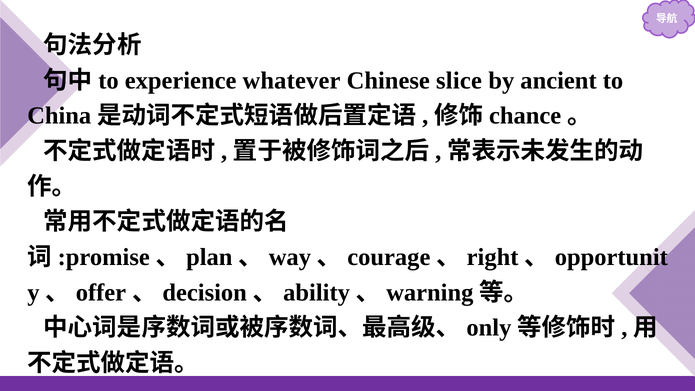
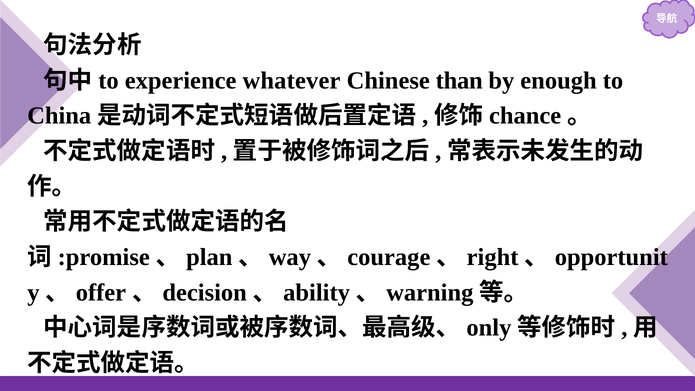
slice: slice -> than
ancient: ancient -> enough
